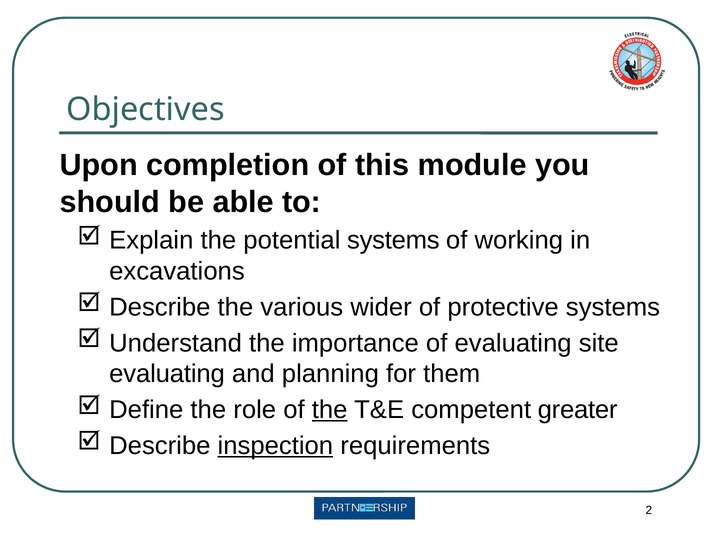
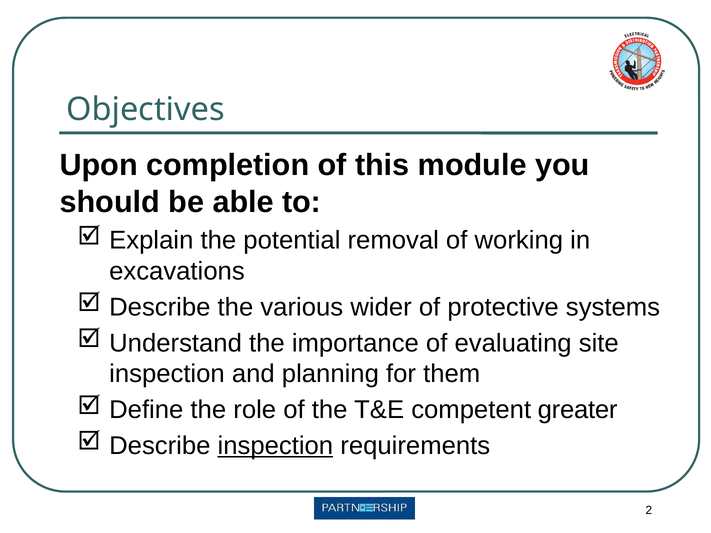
potential systems: systems -> removal
evaluating at (167, 374): evaluating -> inspection
the at (330, 410) underline: present -> none
